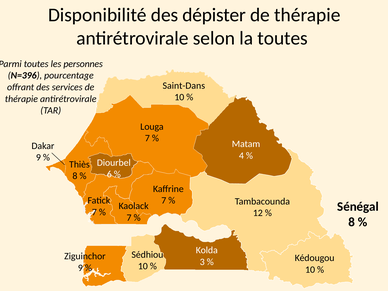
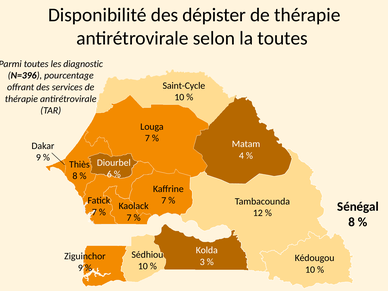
personnes: personnes -> diagnostic
Saint-Dans: Saint-Dans -> Saint-Cycle
